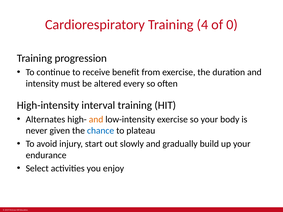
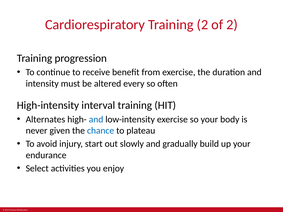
Training 4: 4 -> 2
of 0: 0 -> 2
and at (96, 120) colour: orange -> blue
